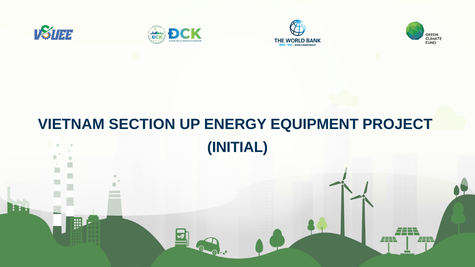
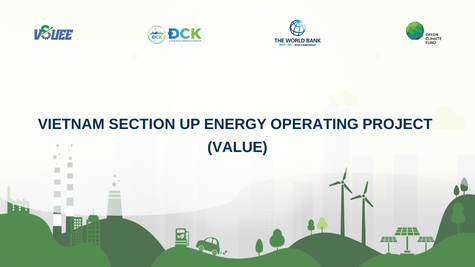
EQUIPMENT: EQUIPMENT -> OPERATING
INITIAL: INITIAL -> VALUE
